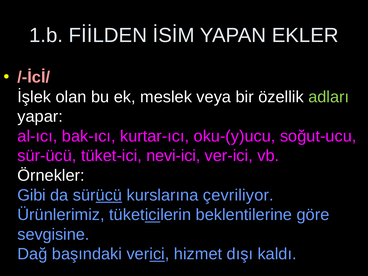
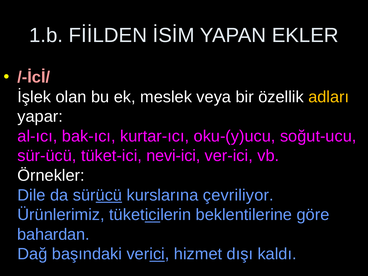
adları colour: light green -> yellow
Gibi: Gibi -> Dile
sevgisine: sevgisine -> bahardan
